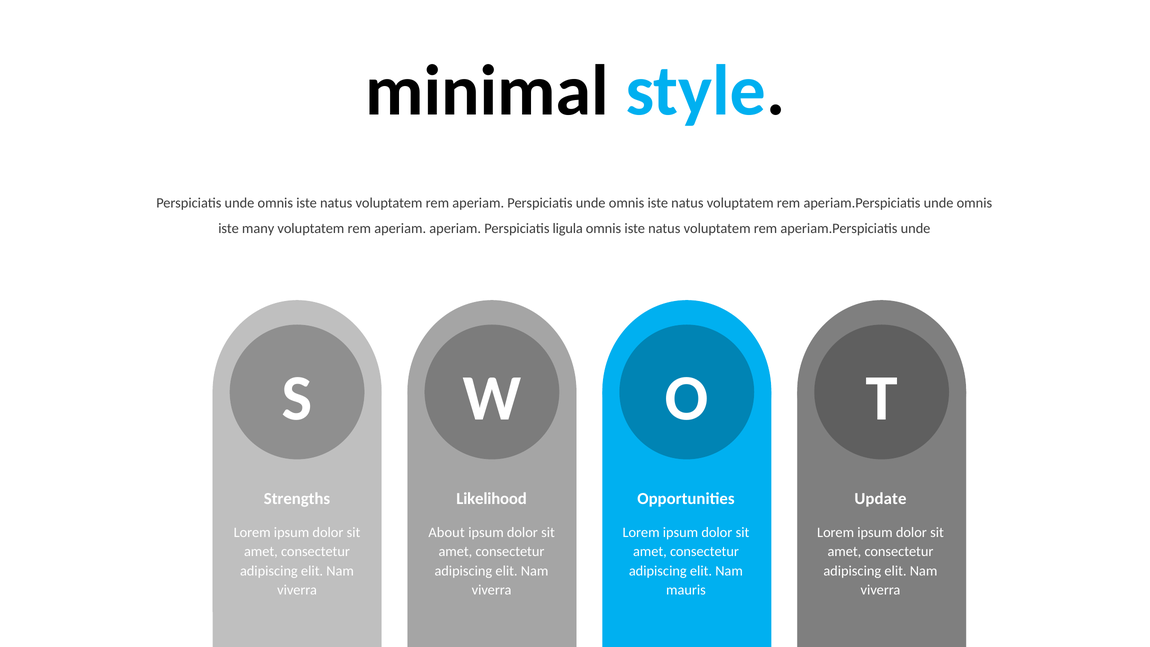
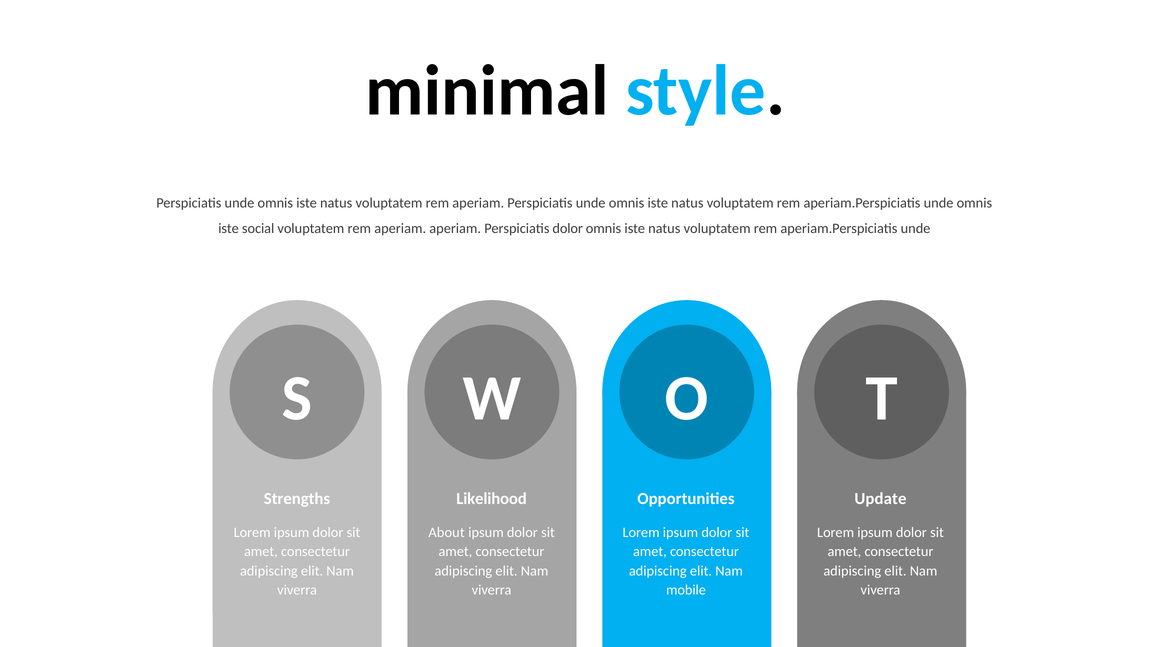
many: many -> social
Perspiciatis ligula: ligula -> dolor
mauris: mauris -> mobile
